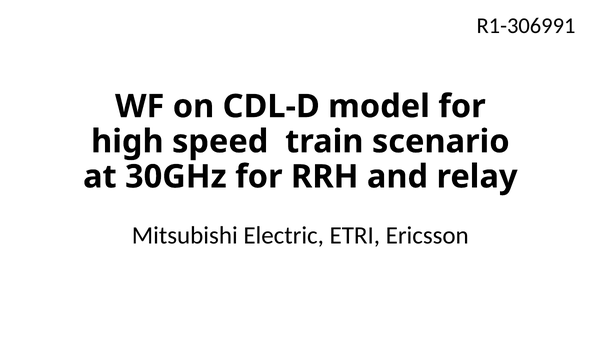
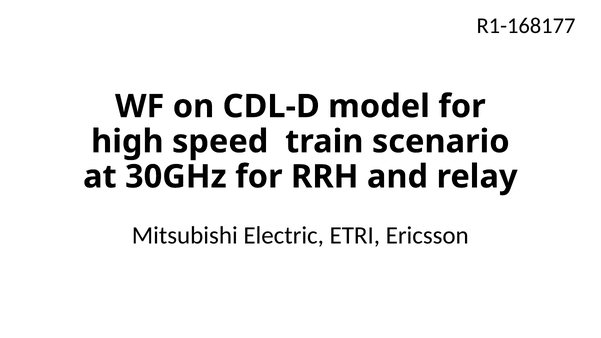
R1-306991: R1-306991 -> R1-168177
